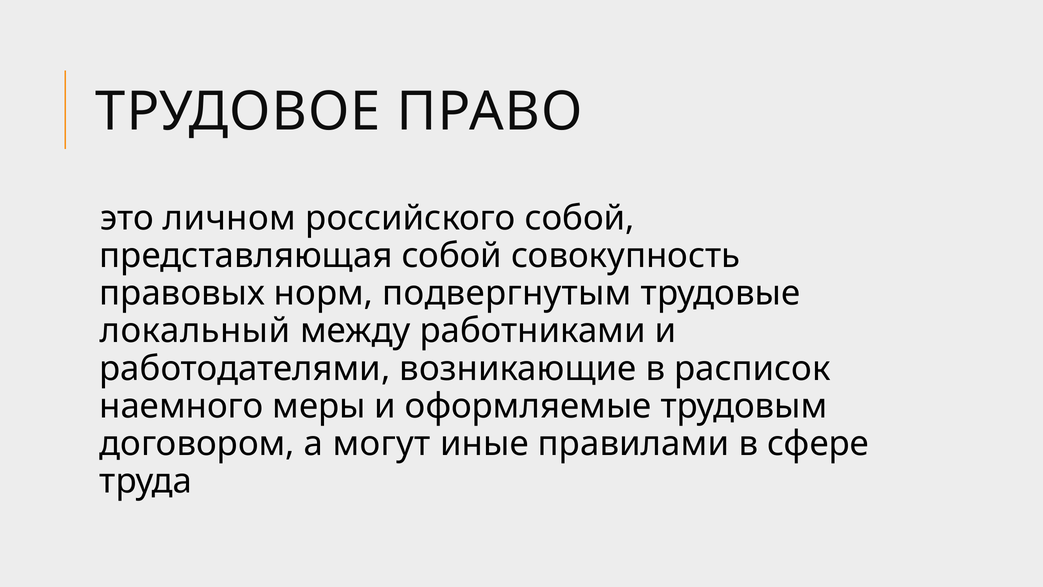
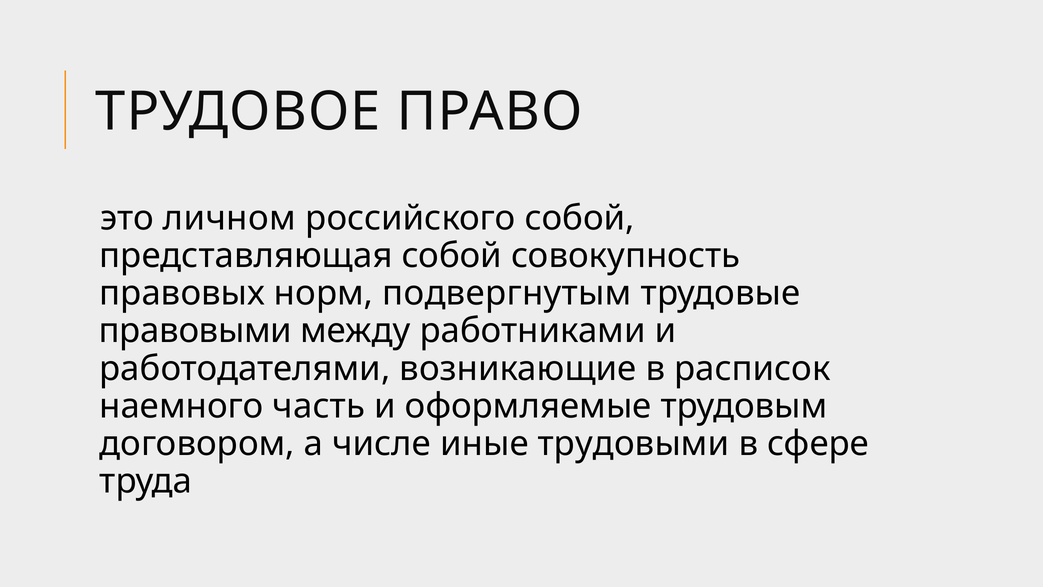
локальный: локальный -> правовыми
меры: меры -> часть
могут: могут -> числе
правилами: правилами -> трудовыми
